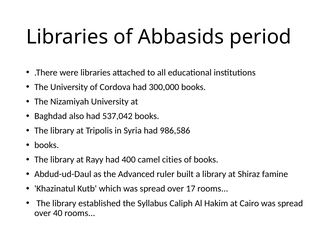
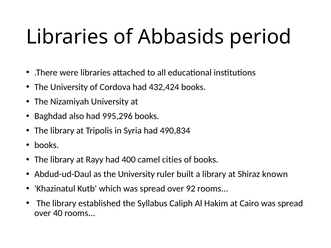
300,000: 300,000 -> 432,424
537,042: 537,042 -> 995,296
986,586: 986,586 -> 490,834
as the Advanced: Advanced -> University
famine: famine -> known
17: 17 -> 92
